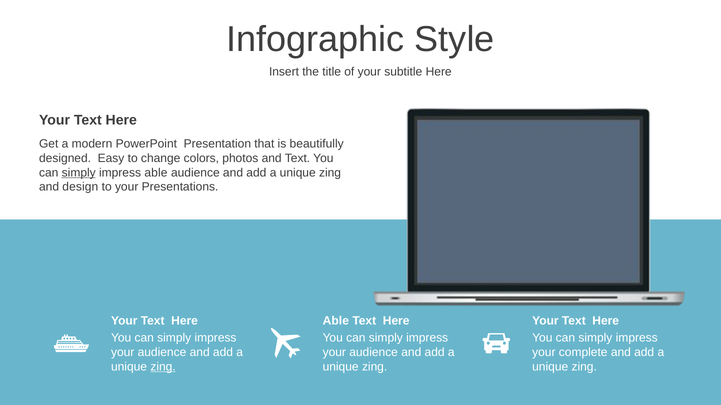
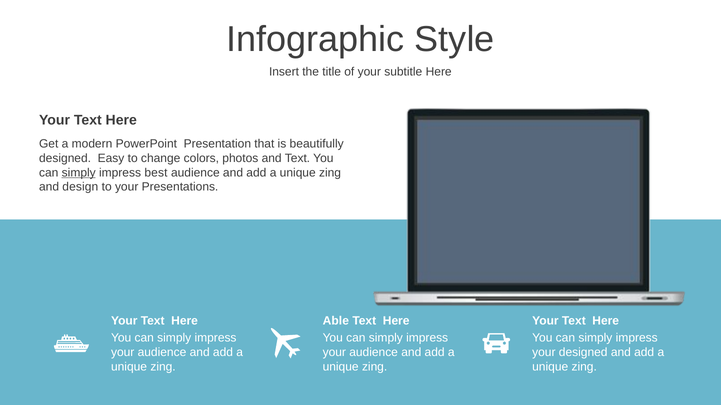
impress able: able -> best
your complete: complete -> designed
zing at (163, 367) underline: present -> none
